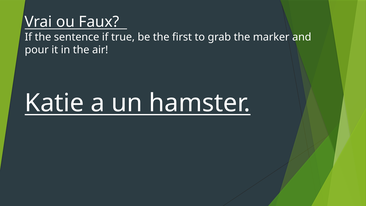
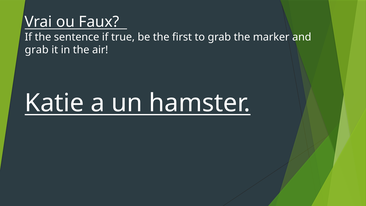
pour at (37, 50): pour -> grab
